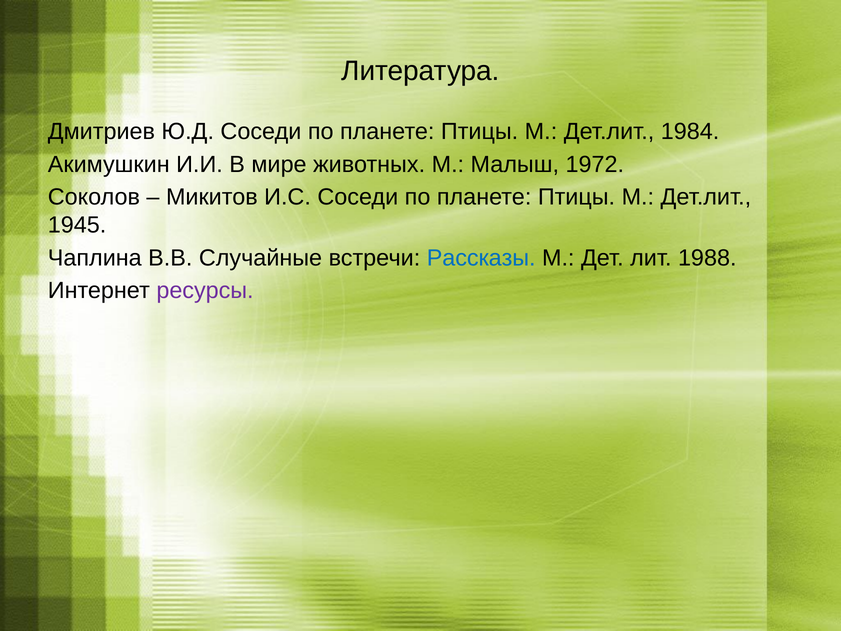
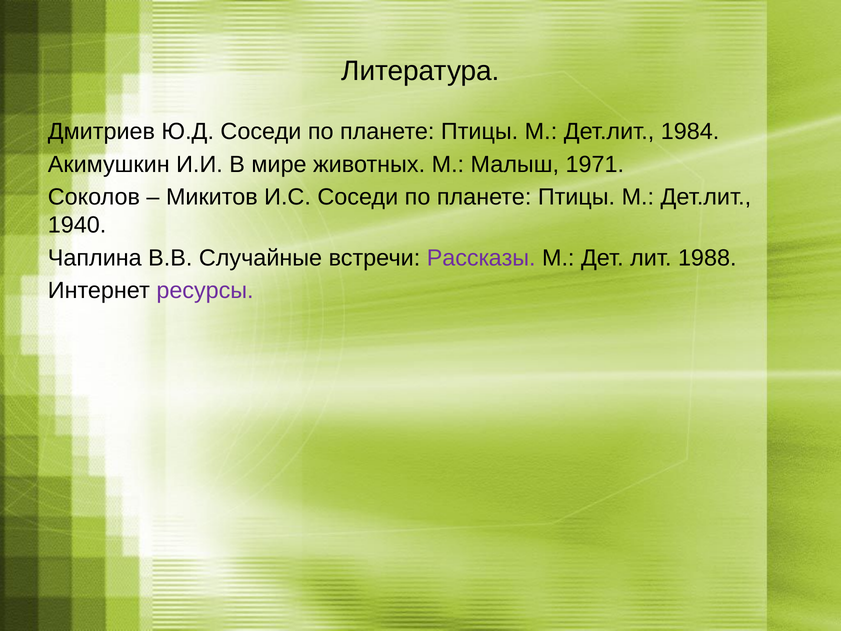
1972: 1972 -> 1971
1945: 1945 -> 1940
Рассказы colour: blue -> purple
